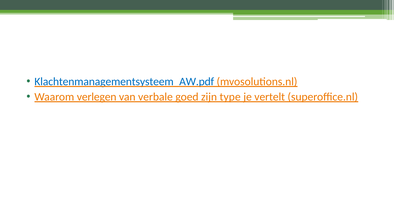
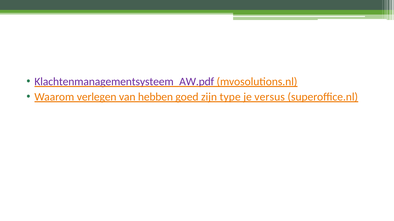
Klachtenmanagementsysteem_AW.pdf colour: blue -> purple
verbale: verbale -> hebben
vertelt: vertelt -> versus
